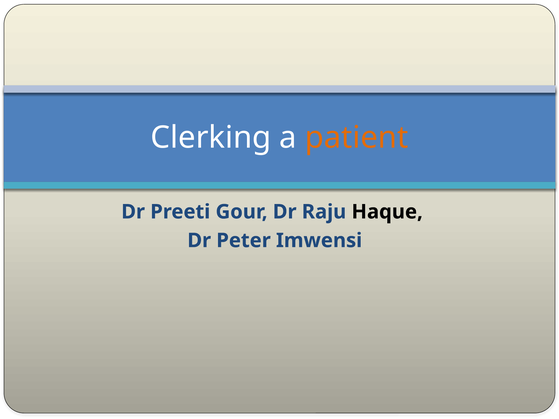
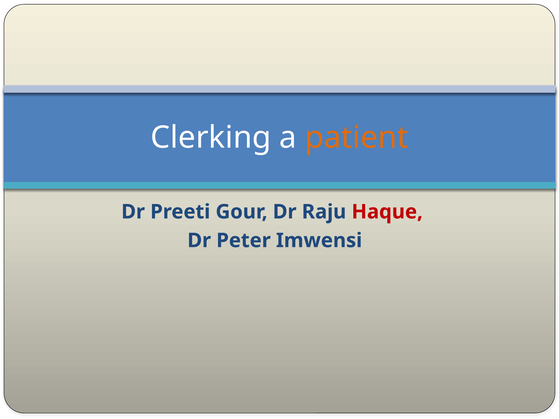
Haque colour: black -> red
